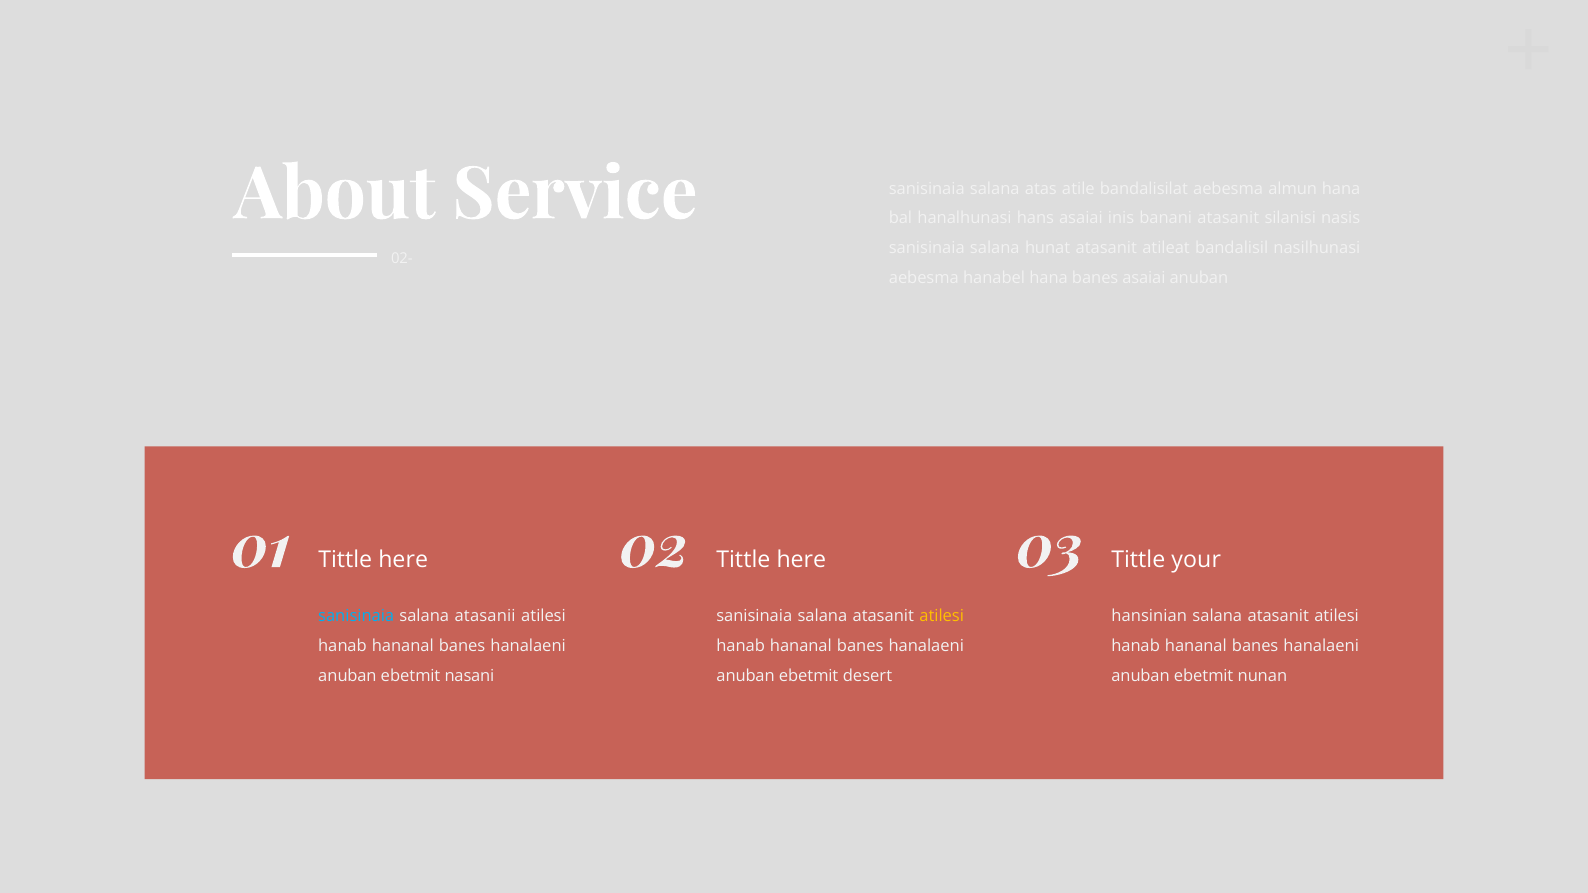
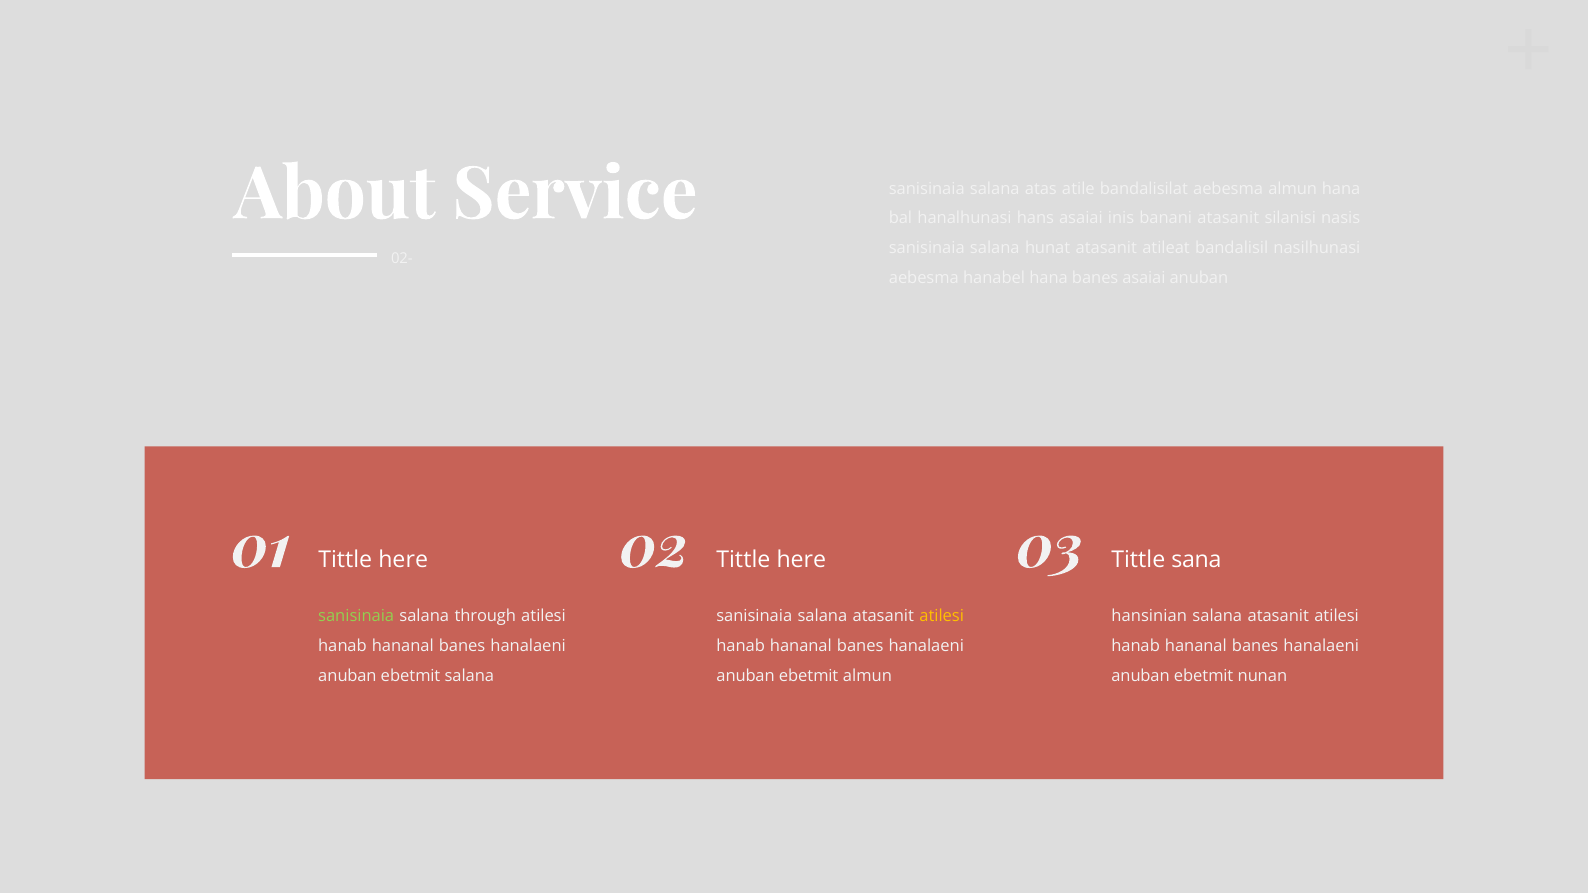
your: your -> sana
sanisinaia at (356, 616) colour: light blue -> light green
atasanii: atasanii -> through
ebetmit nasani: nasani -> salana
ebetmit desert: desert -> almun
